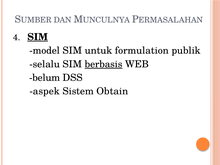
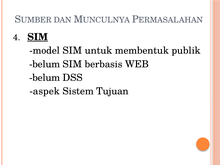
formulation: formulation -> membentuk
selalu at (45, 64): selalu -> belum
berbasis underline: present -> none
Obtain: Obtain -> Tujuan
